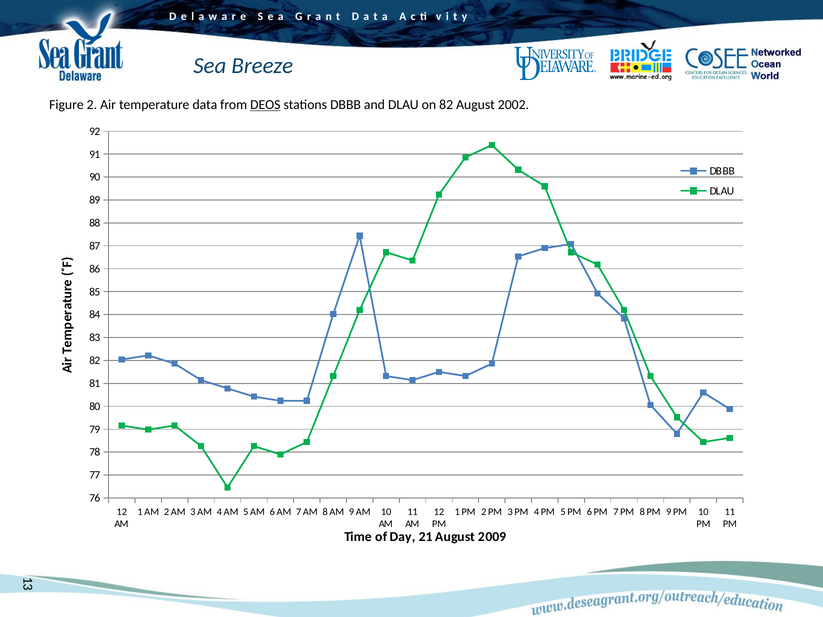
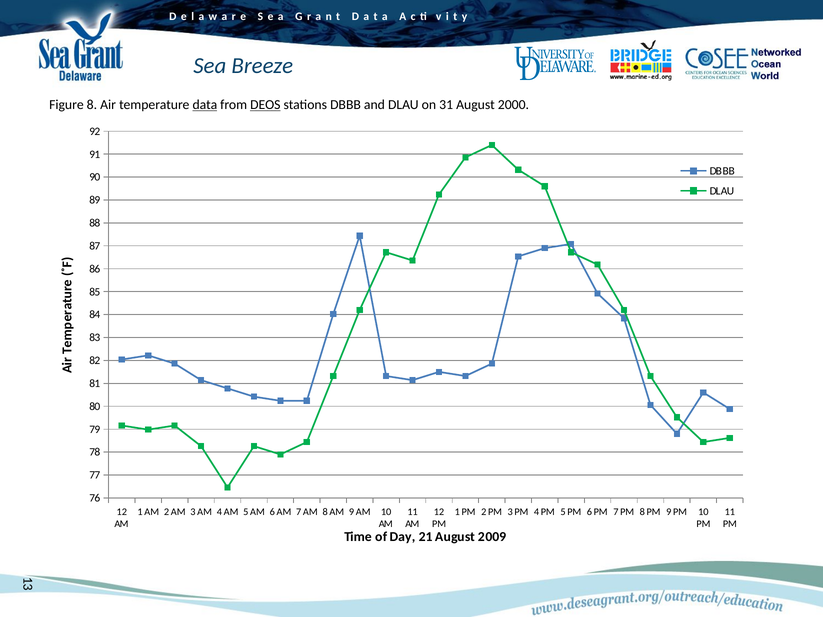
Figure 2: 2 -> 8
data underline: none -> present
on 82: 82 -> 31
2002: 2002 -> 2000
